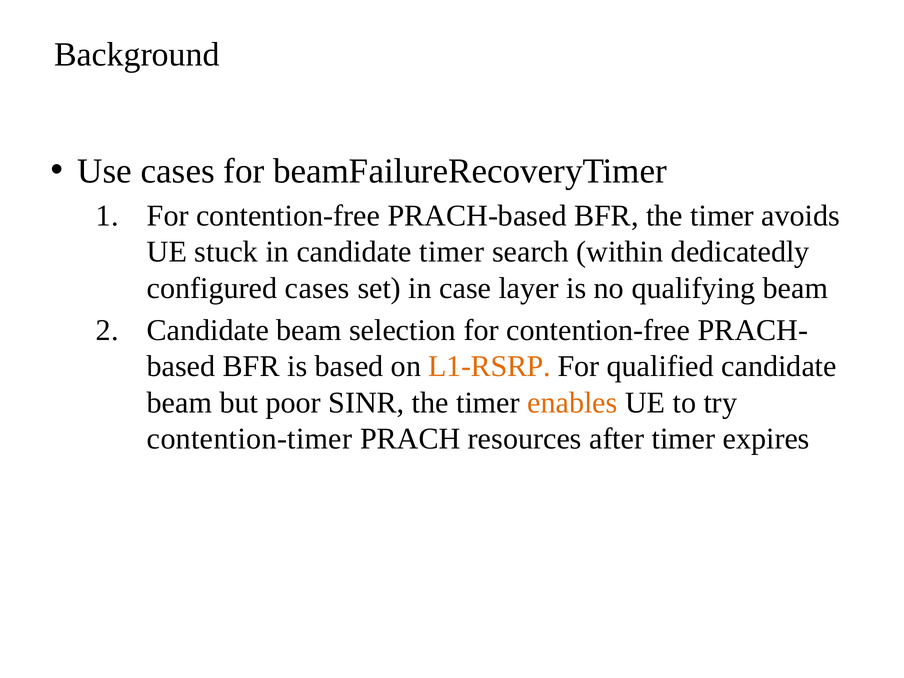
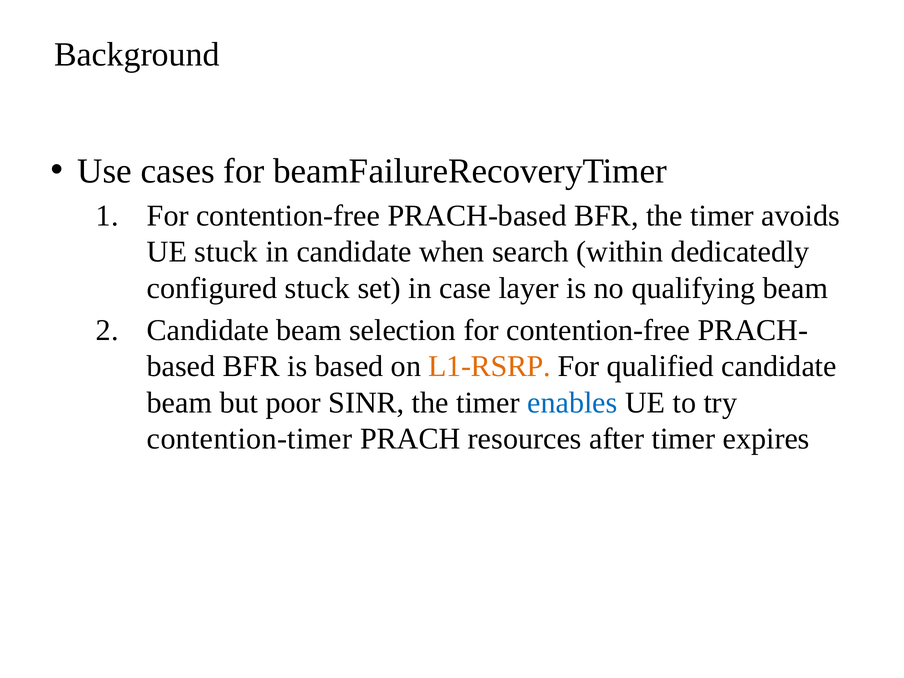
candidate timer: timer -> when
configured cases: cases -> stuck
enables colour: orange -> blue
